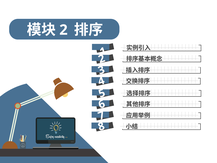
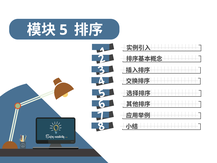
2 at (63, 30): 2 -> 5
